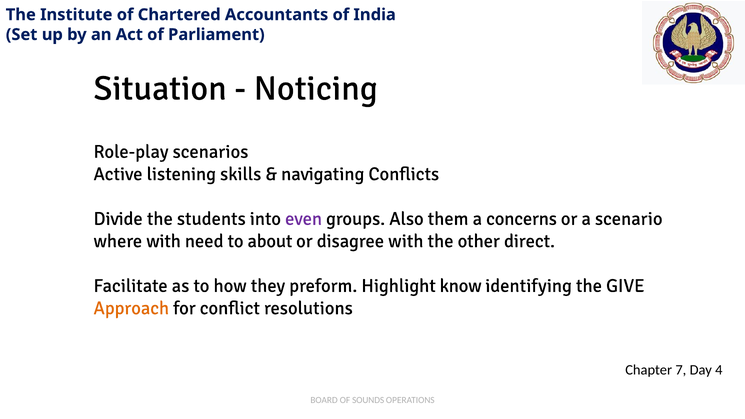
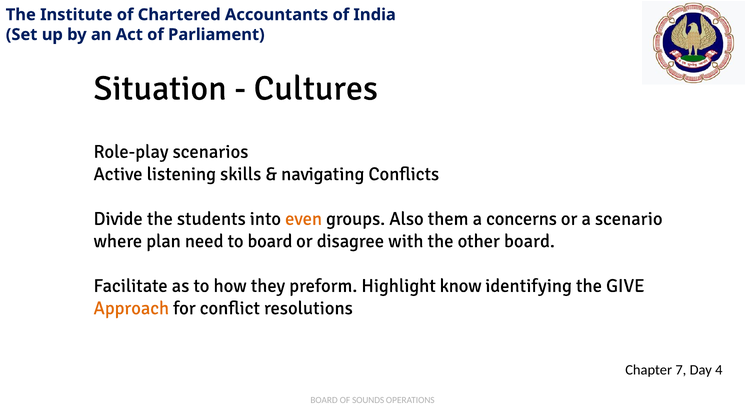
Noticing: Noticing -> Cultures
even colour: purple -> orange
where with: with -> plan
to about: about -> board
other direct: direct -> board
